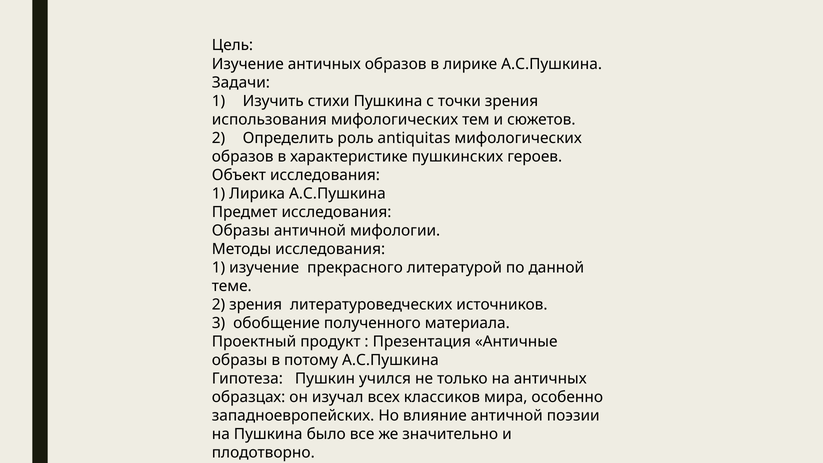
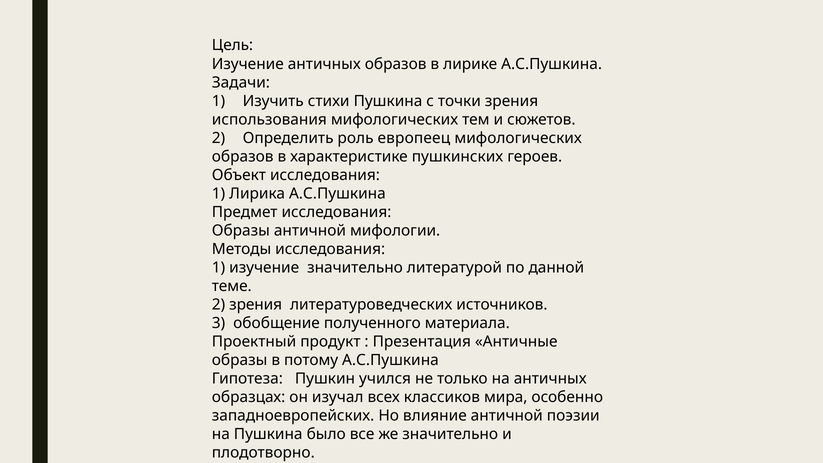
antiquitas: antiquitas -> европеец
изучение прекрасного: прекрасного -> значительно
